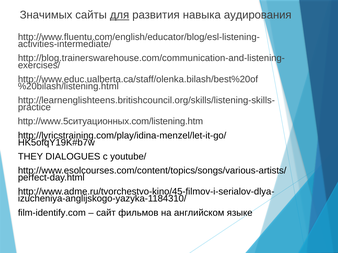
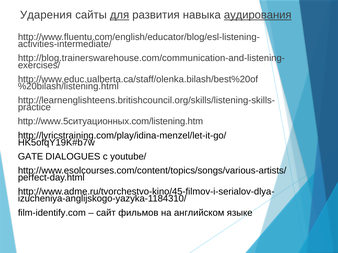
Значимых: Значимых -> Ударения
аудирования underline: none -> present
THEY: THEY -> GATE
